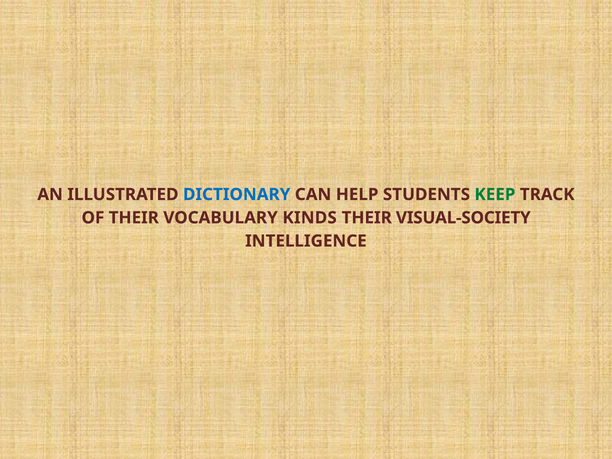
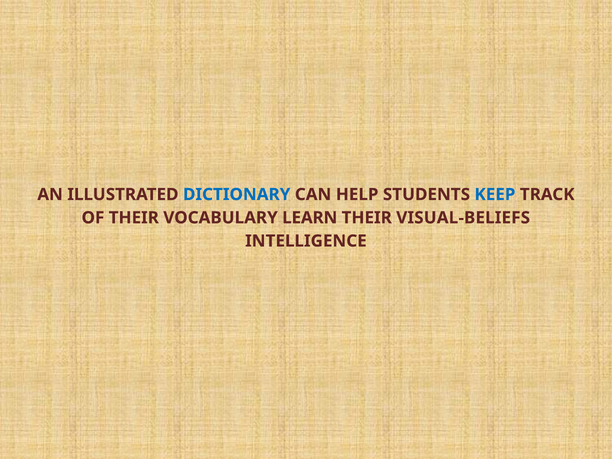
KEEP colour: green -> blue
KINDS: KINDS -> LEARN
VISUAL-SOCIETY: VISUAL-SOCIETY -> VISUAL-BELIEFS
